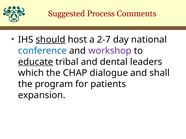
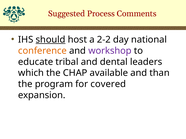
2-7: 2-7 -> 2-2
conference colour: blue -> orange
educate underline: present -> none
dialogue: dialogue -> available
shall: shall -> than
patients: patients -> covered
